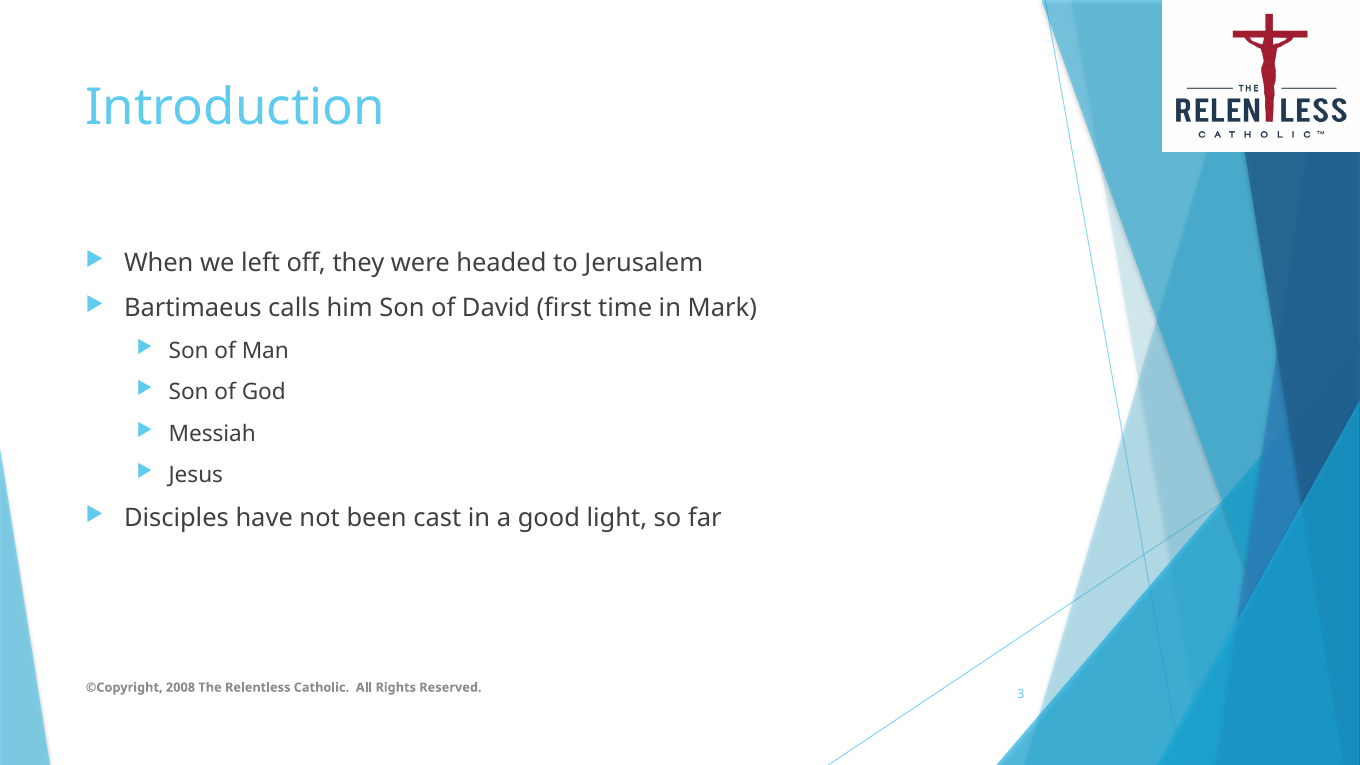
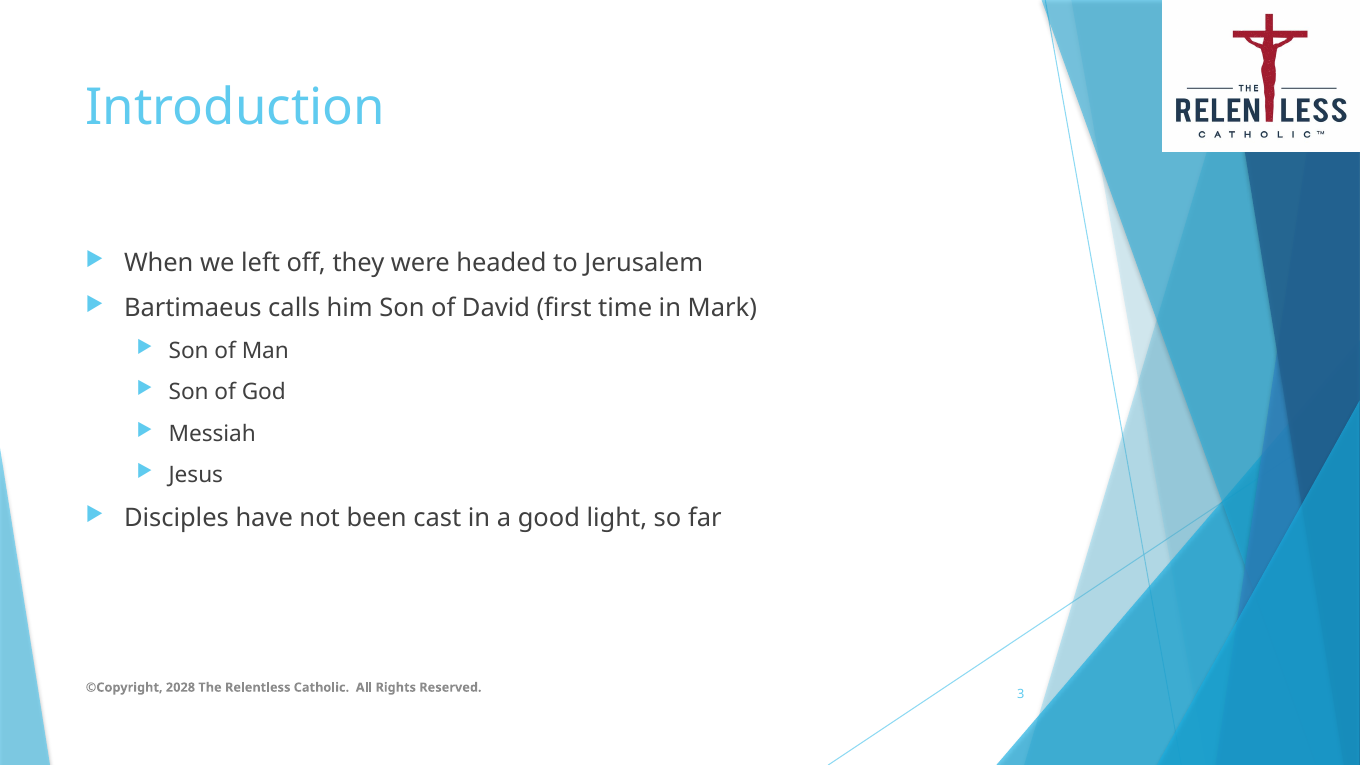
2008: 2008 -> 2028
